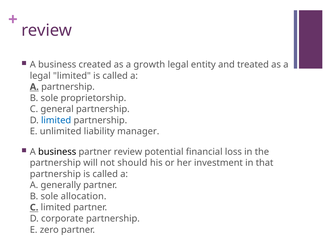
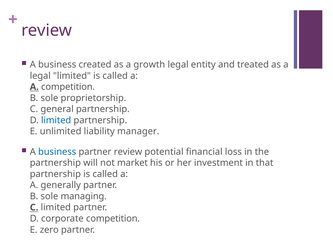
A partnership: partnership -> competition
business at (57, 152) colour: black -> blue
should: should -> market
allocation: allocation -> managing
corporate partnership: partnership -> competition
